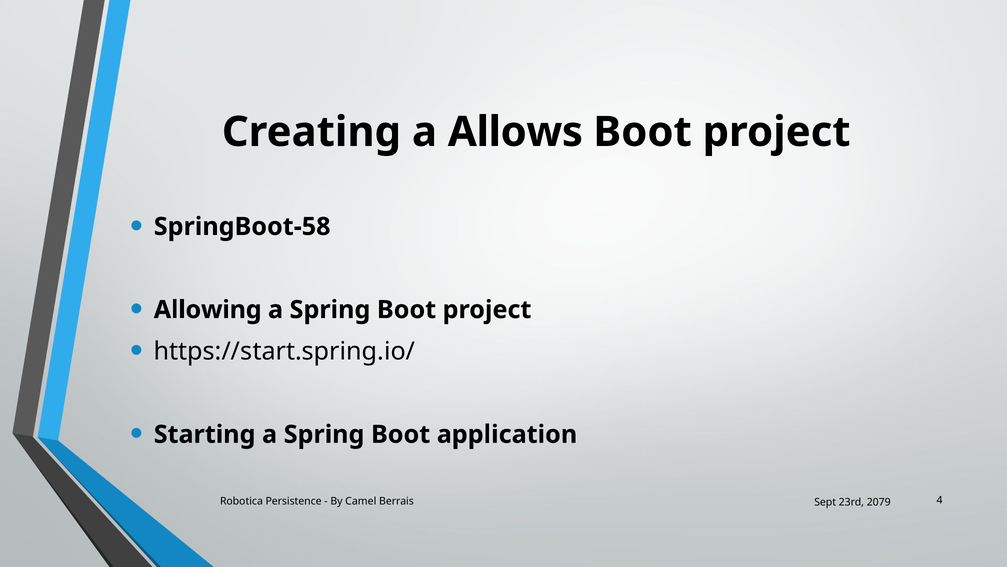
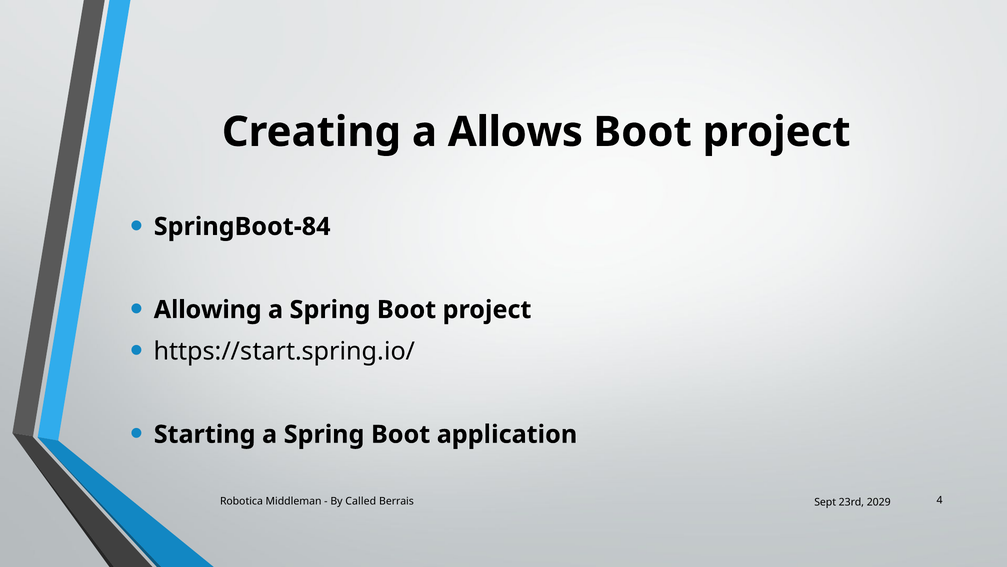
SpringBoot-58: SpringBoot-58 -> SpringBoot-84
Persistence: Persistence -> Middleman
Camel: Camel -> Called
2079: 2079 -> 2029
